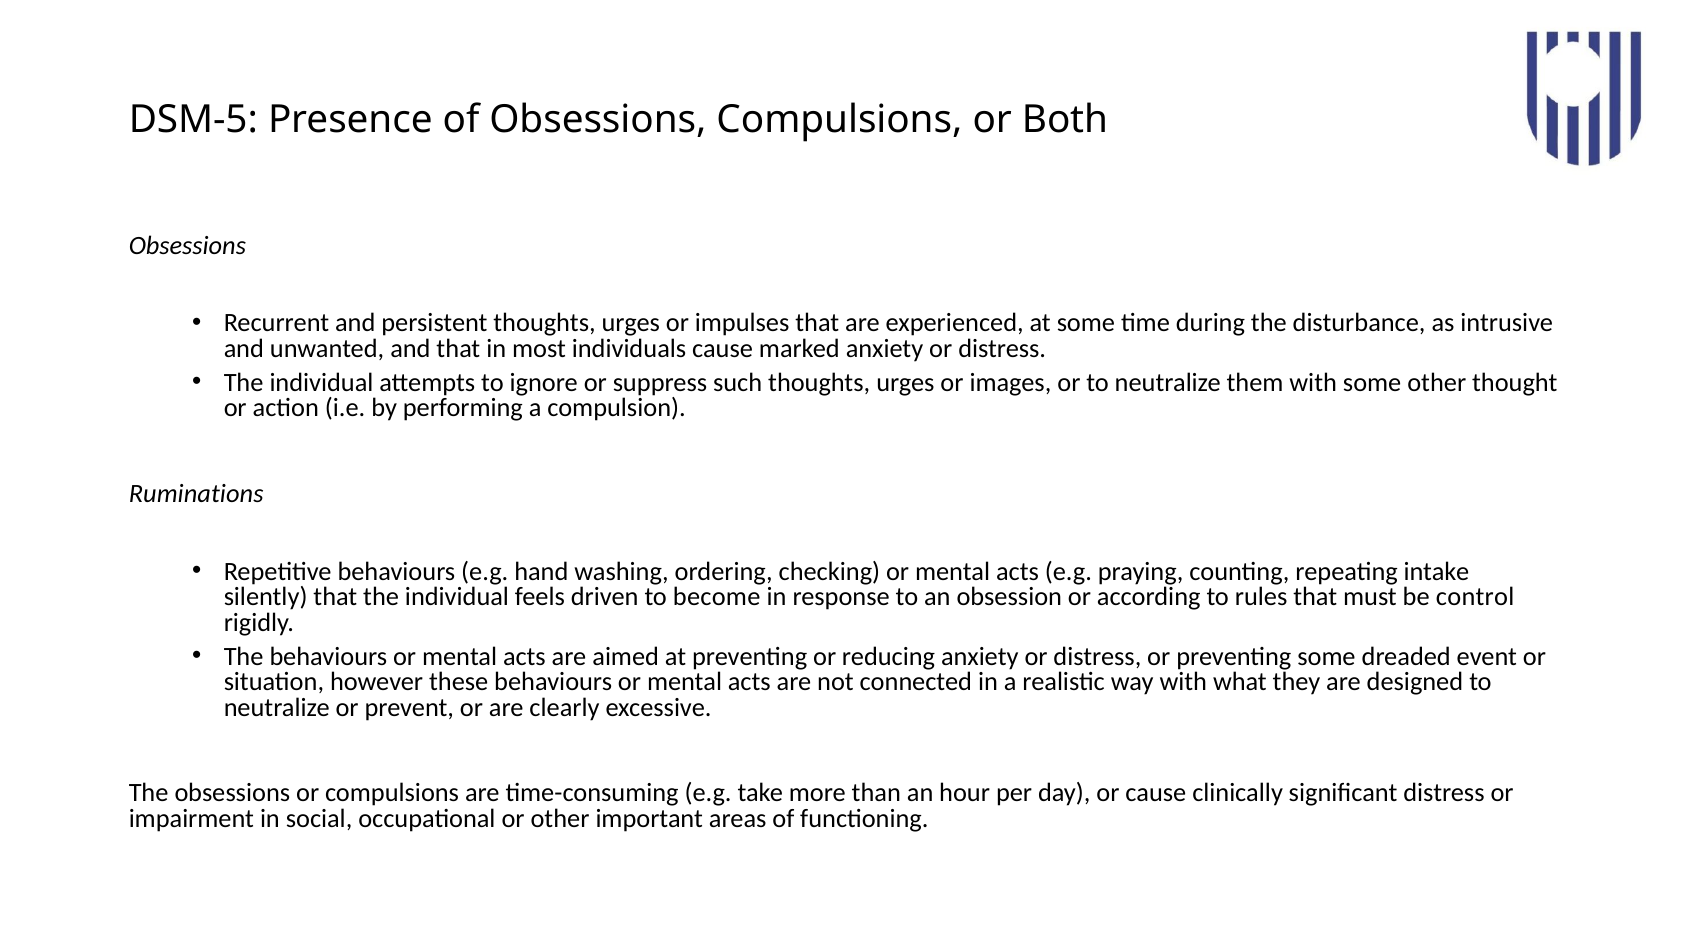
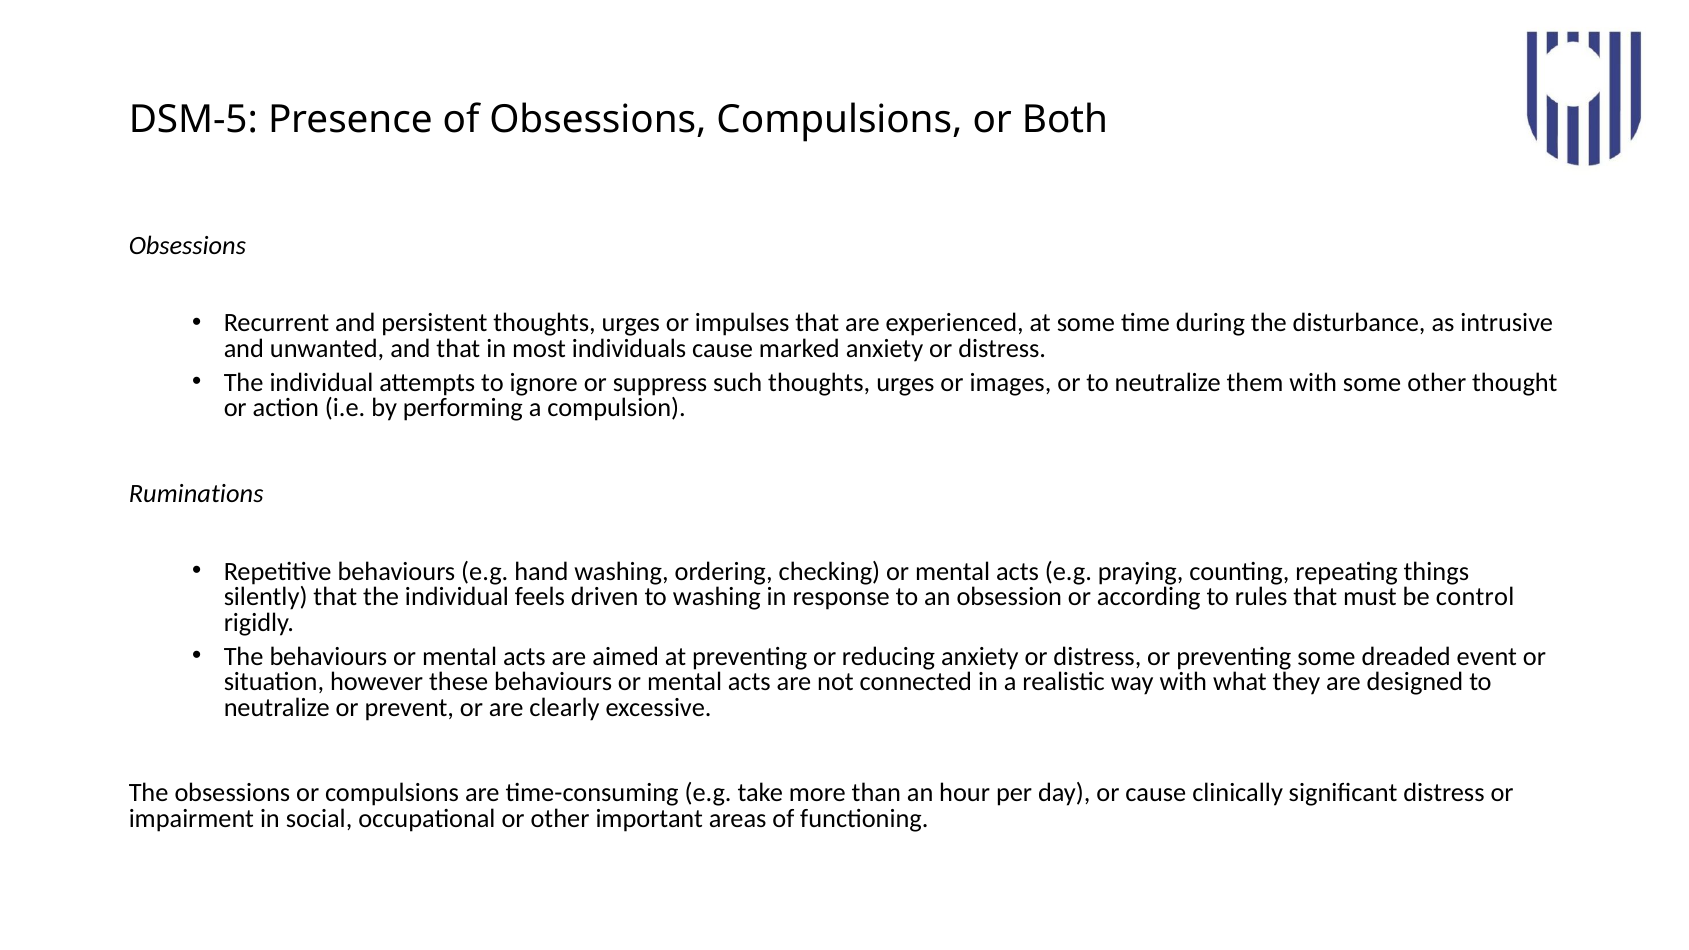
intake: intake -> things
to become: become -> washing
